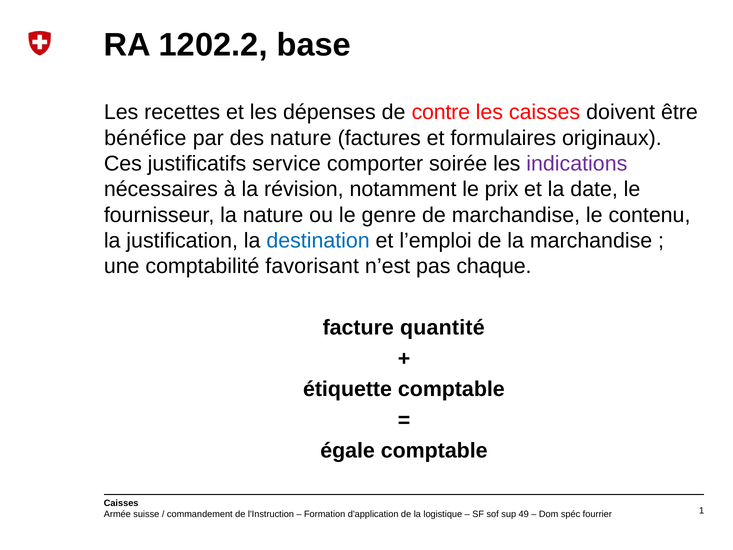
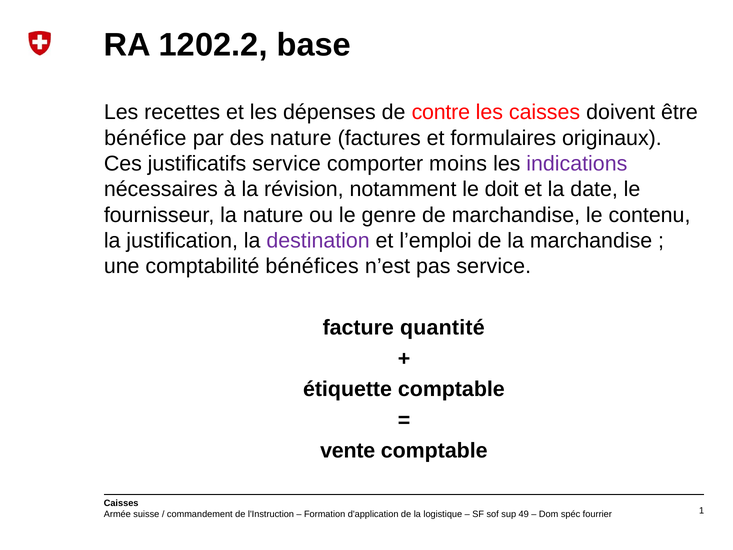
soirée: soirée -> moins
prix: prix -> doit
destination colour: blue -> purple
favorisant: favorisant -> bénéfices
pas chaque: chaque -> service
égale: égale -> vente
